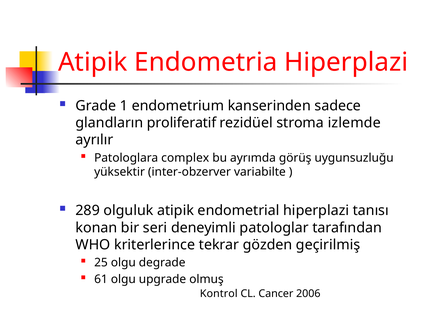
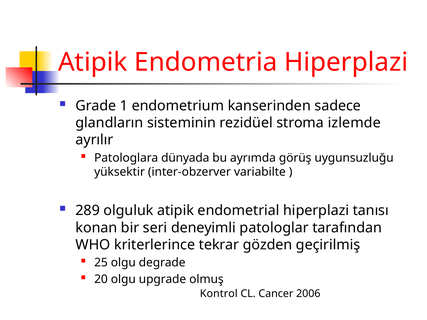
proliferatif: proliferatif -> sisteminin
complex: complex -> dünyada
61: 61 -> 20
